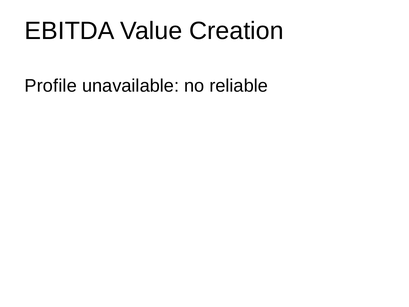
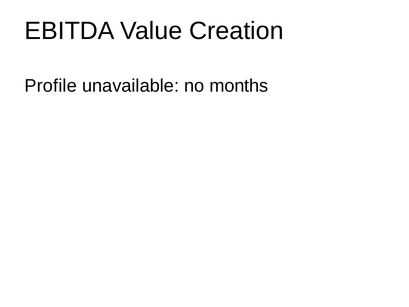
reliable: reliable -> months
